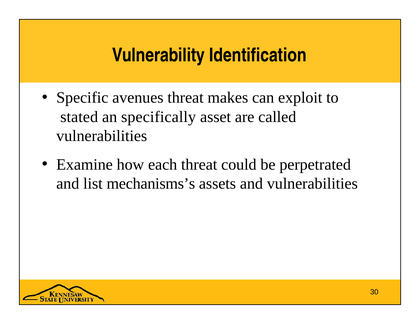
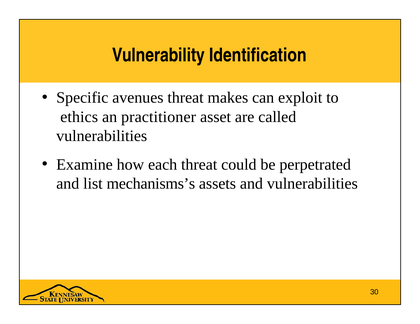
stated: stated -> ethics
specifically: specifically -> practitioner
